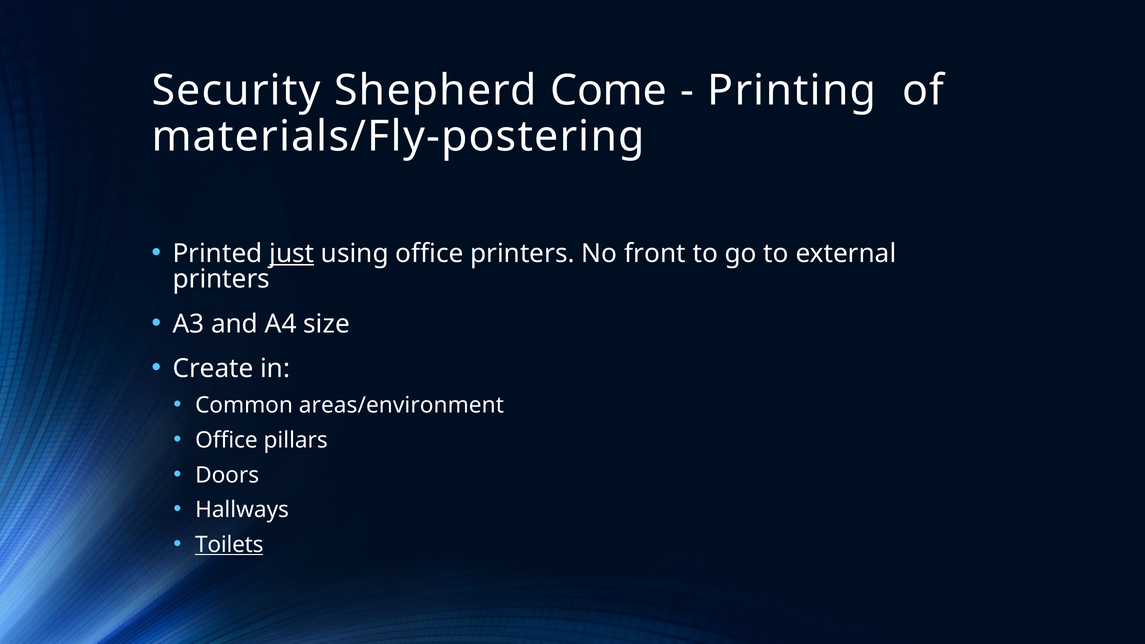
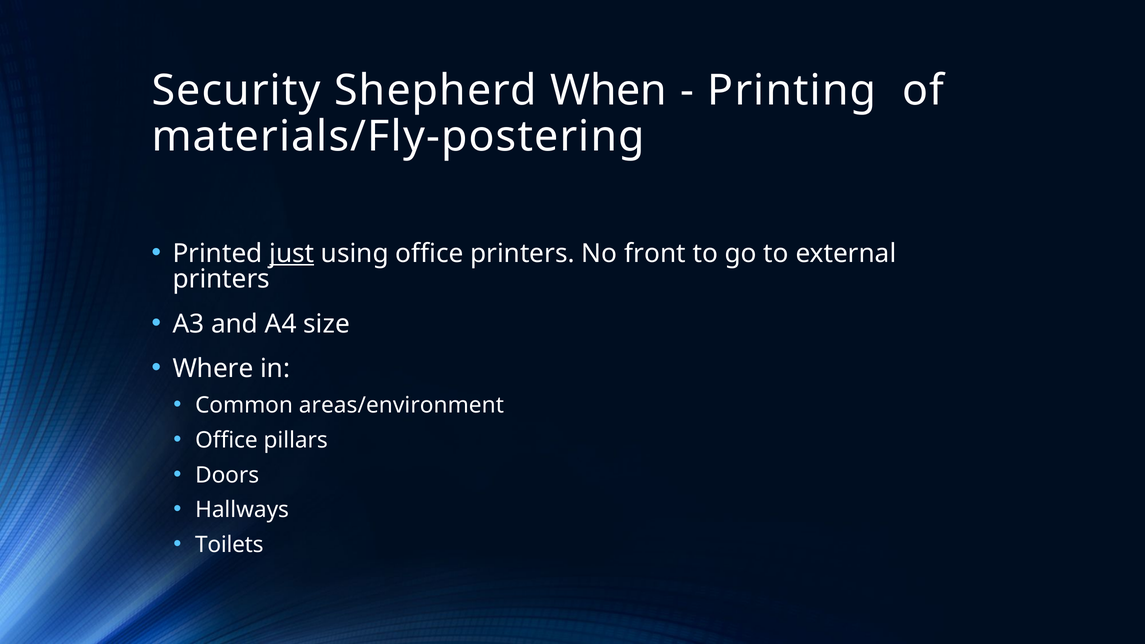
Come: Come -> When
Create: Create -> Where
Toilets underline: present -> none
